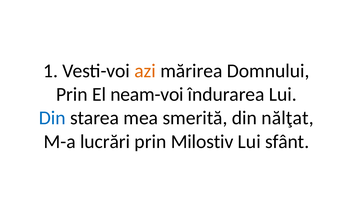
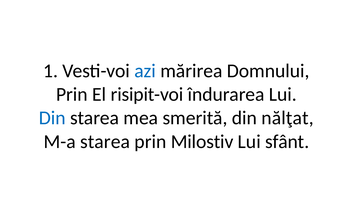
azi colour: orange -> blue
neam-voi: neam-voi -> risipit-voi
M-a lucrări: lucrări -> starea
